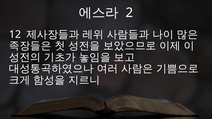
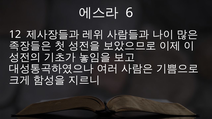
2: 2 -> 6
